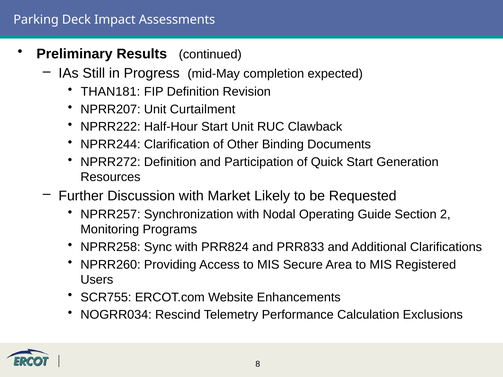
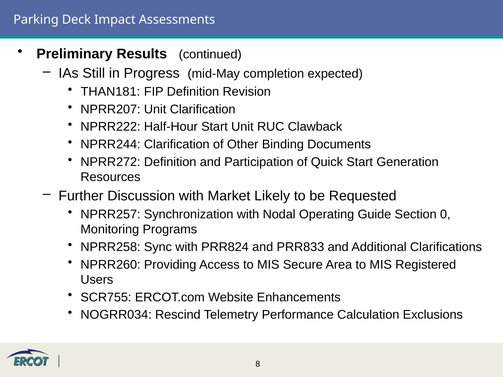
Unit Curtailment: Curtailment -> Clarification
2: 2 -> 0
